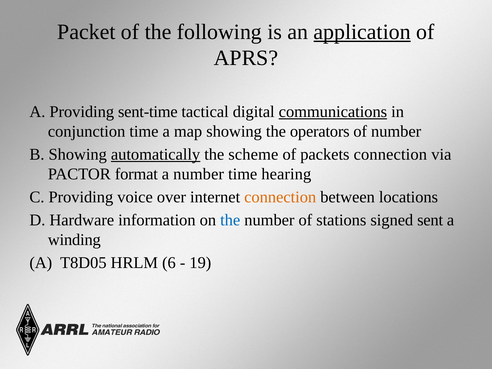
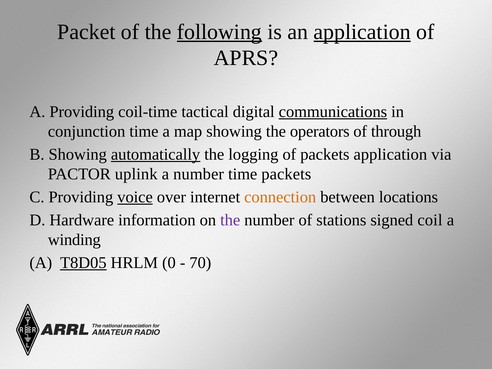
following underline: none -> present
sent-time: sent-time -> coil-time
of number: number -> through
scheme: scheme -> logging
packets connection: connection -> application
format: format -> uplink
time hearing: hearing -> packets
voice underline: none -> present
the at (230, 220) colour: blue -> purple
sent: sent -> coil
T8D05 underline: none -> present
6: 6 -> 0
19: 19 -> 70
